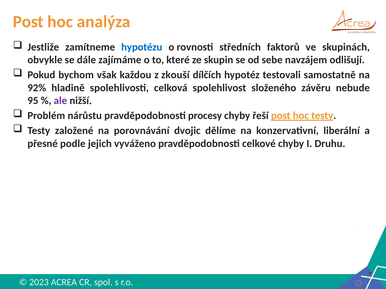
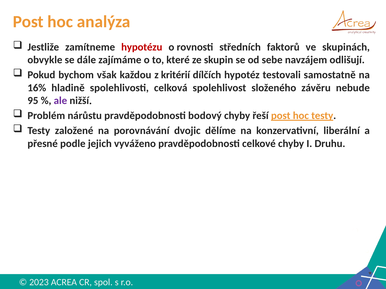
hypotézu colour: blue -> red
zkouší: zkouší -> kritérií
92%: 92% -> 16%
procesy: procesy -> bodový
